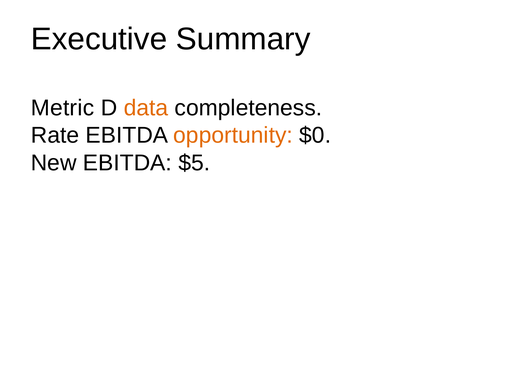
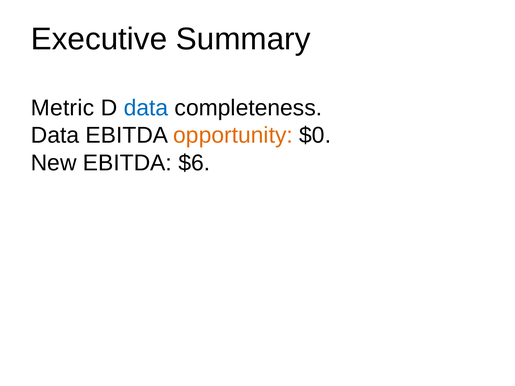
data at (146, 108) colour: orange -> blue
Rate at (55, 135): Rate -> Data
$5: $5 -> $6
